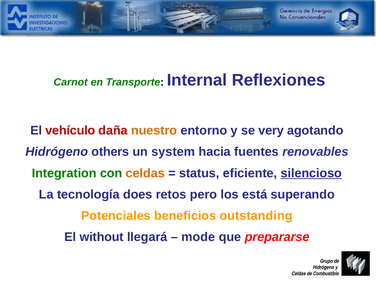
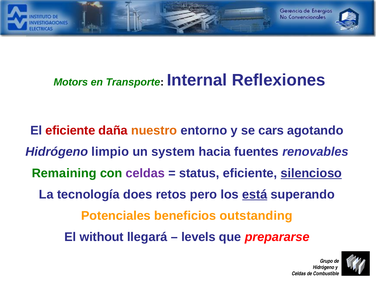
Carnot: Carnot -> Motors
El vehículo: vehículo -> eficiente
very: very -> cars
others: others -> limpio
Integration: Integration -> Remaining
celdas at (145, 173) colour: orange -> purple
está underline: none -> present
mode: mode -> levels
